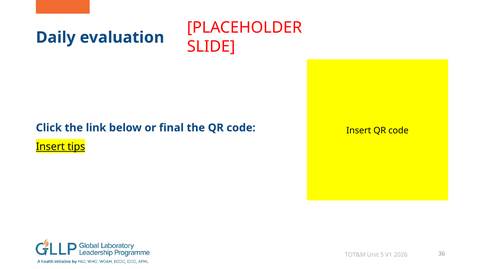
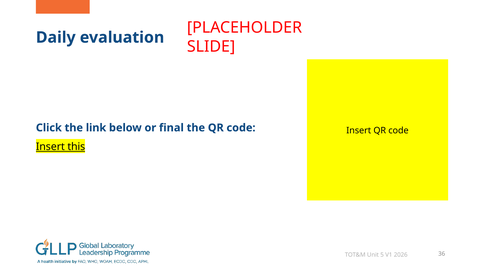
tips: tips -> this
